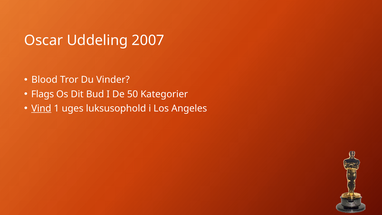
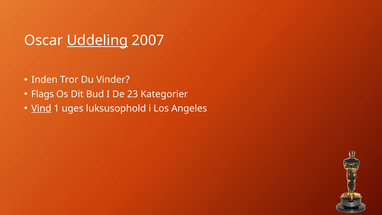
Uddeling underline: none -> present
Blood: Blood -> Inden
50: 50 -> 23
